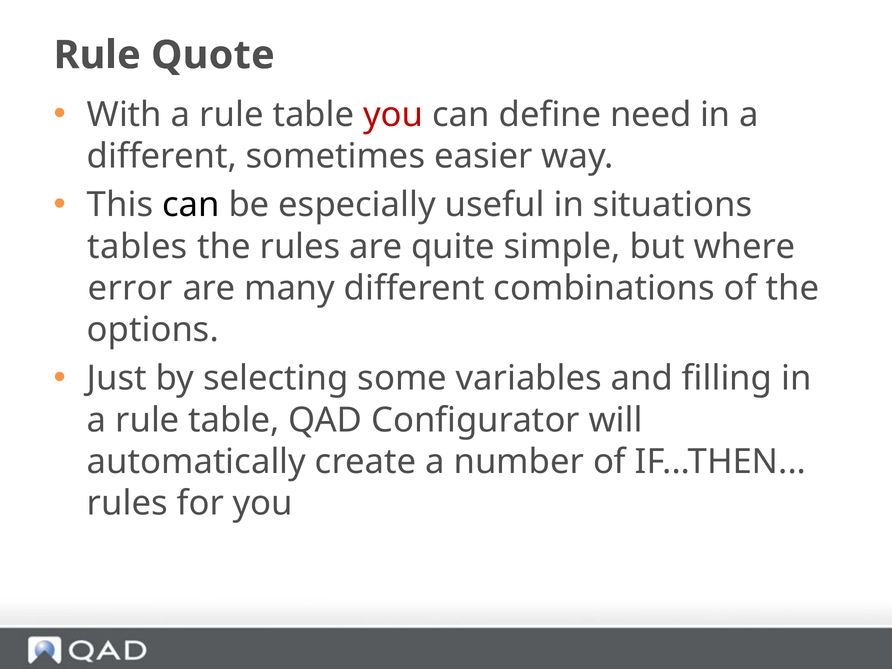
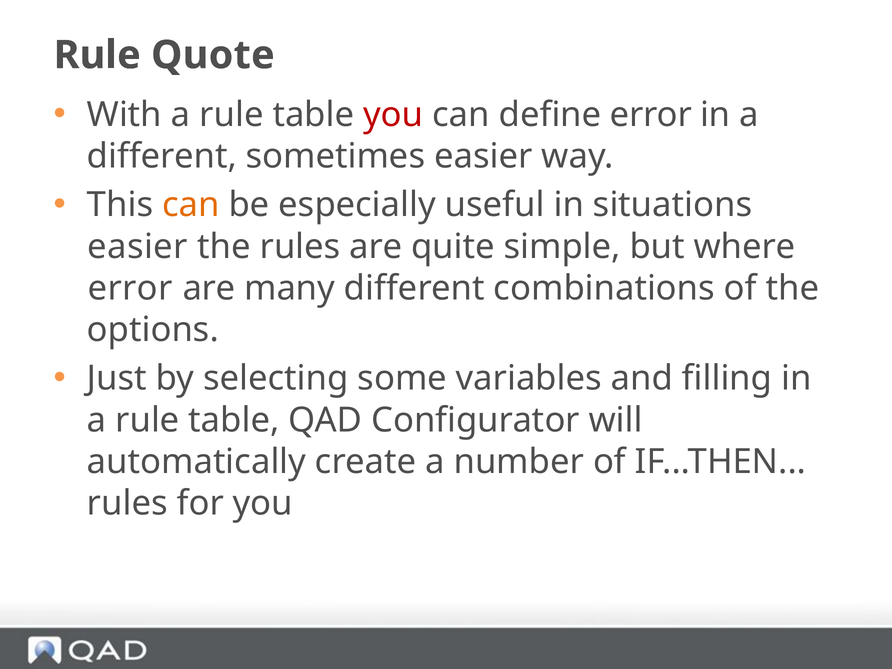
define need: need -> error
can at (191, 205) colour: black -> orange
tables at (138, 247): tables -> easier
